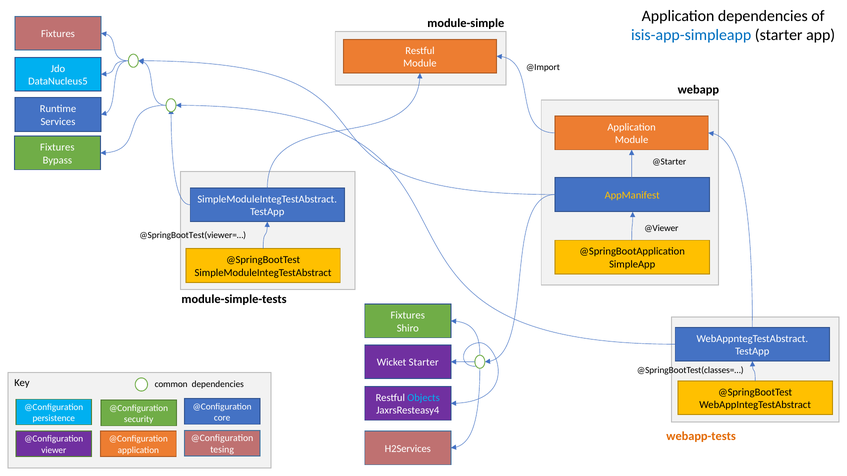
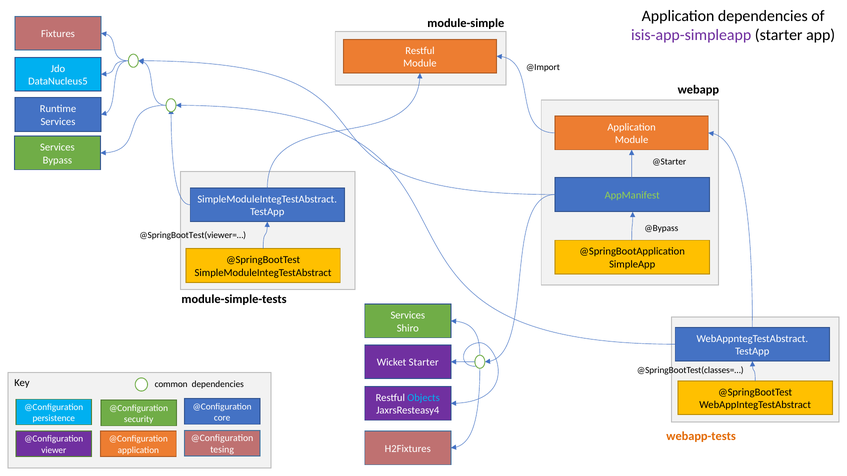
isis-app-simpleapp colour: blue -> purple
Fixtures at (57, 147): Fixtures -> Services
AppManifest colour: yellow -> light green
@Viewer: @Viewer -> @Bypass
Fixtures at (408, 316): Fixtures -> Services
H2Services: H2Services -> H2Fixtures
